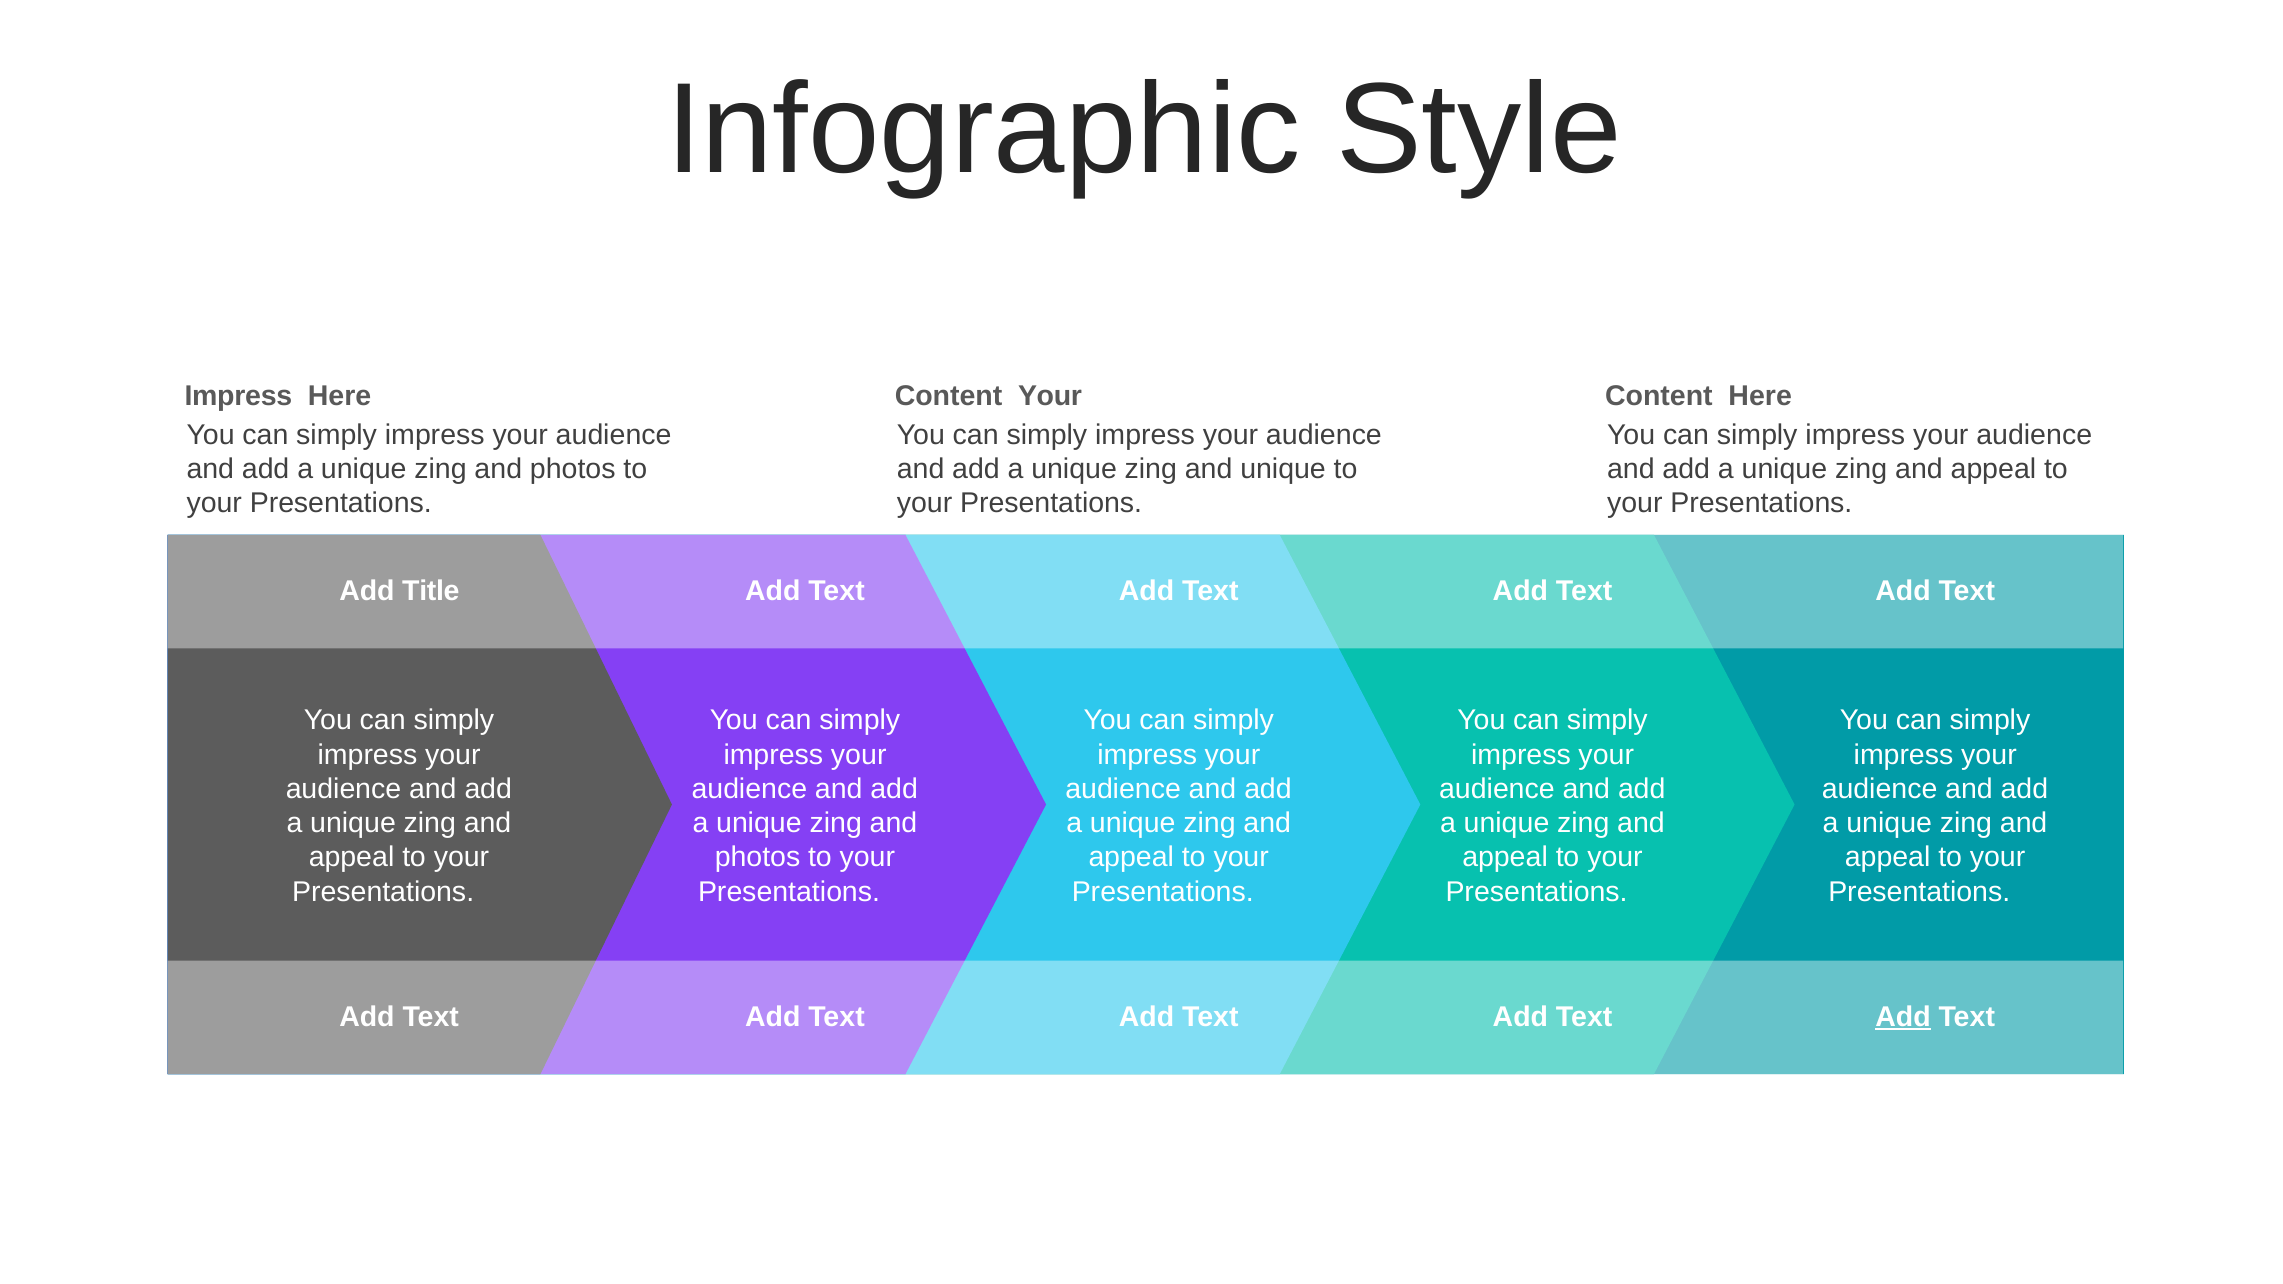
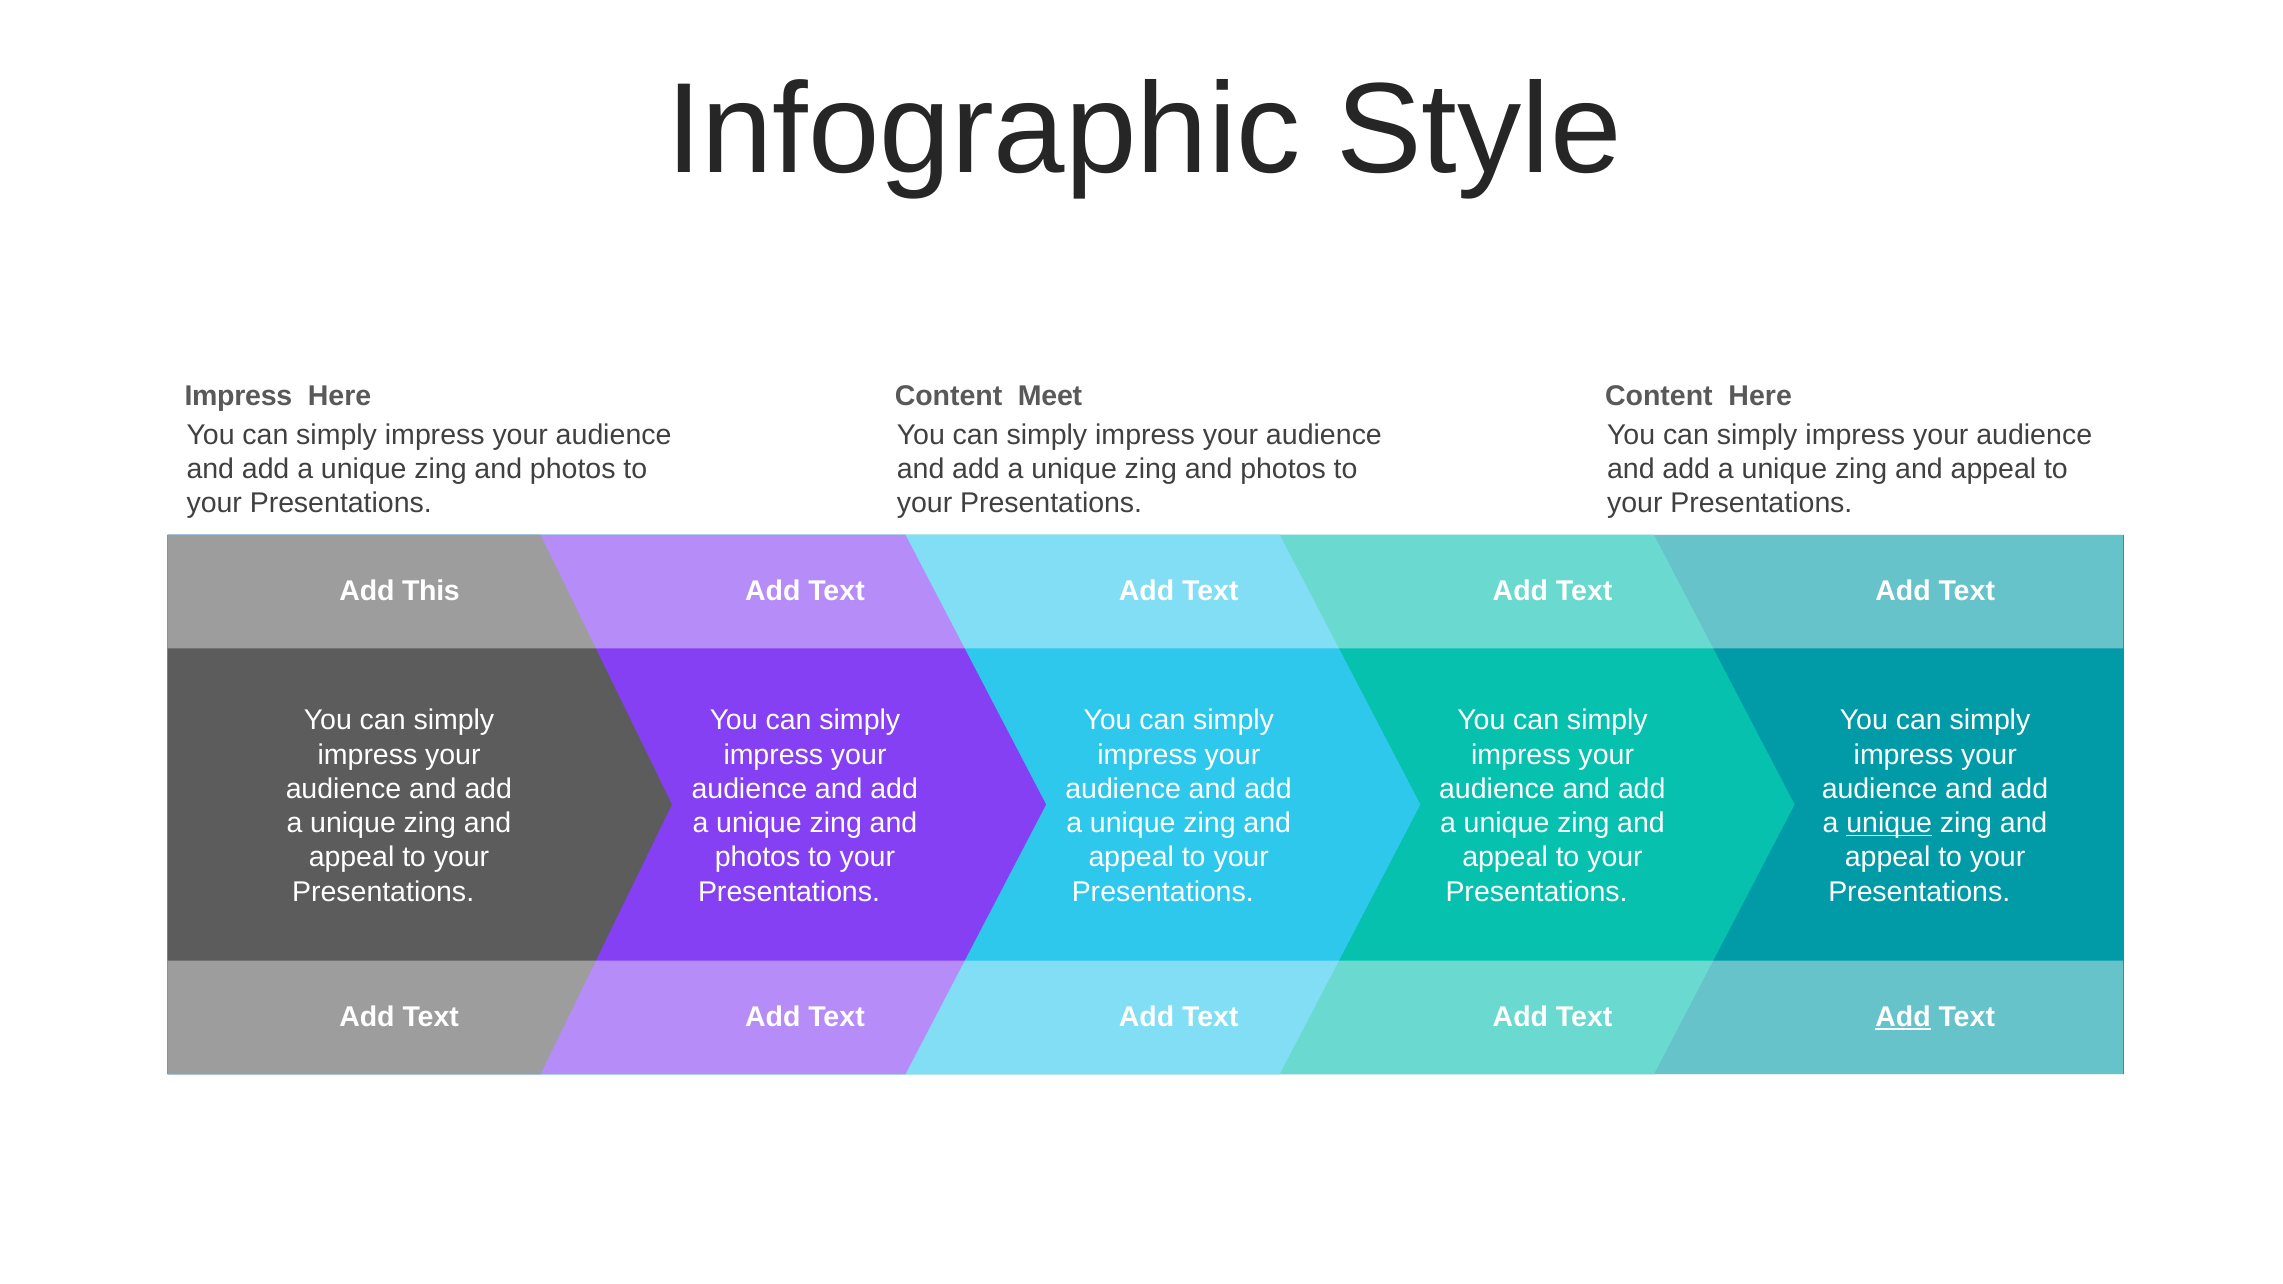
Content Your: Your -> Meet
unique at (1283, 469): unique -> photos
Title: Title -> This
unique at (1889, 823) underline: none -> present
